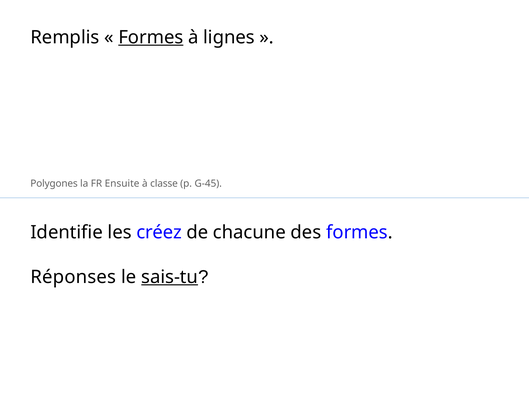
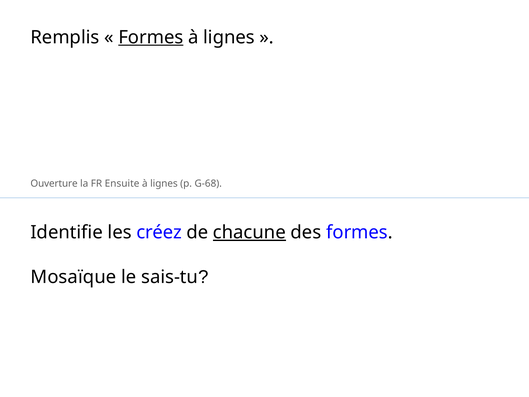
Polygones: Polygones -> Ouverture
classe at (164, 184): classe -> lignes
G-45: G-45 -> G-68
chacune underline: none -> present
Réponses: Réponses -> Mosaïque
sais-tu underline: present -> none
